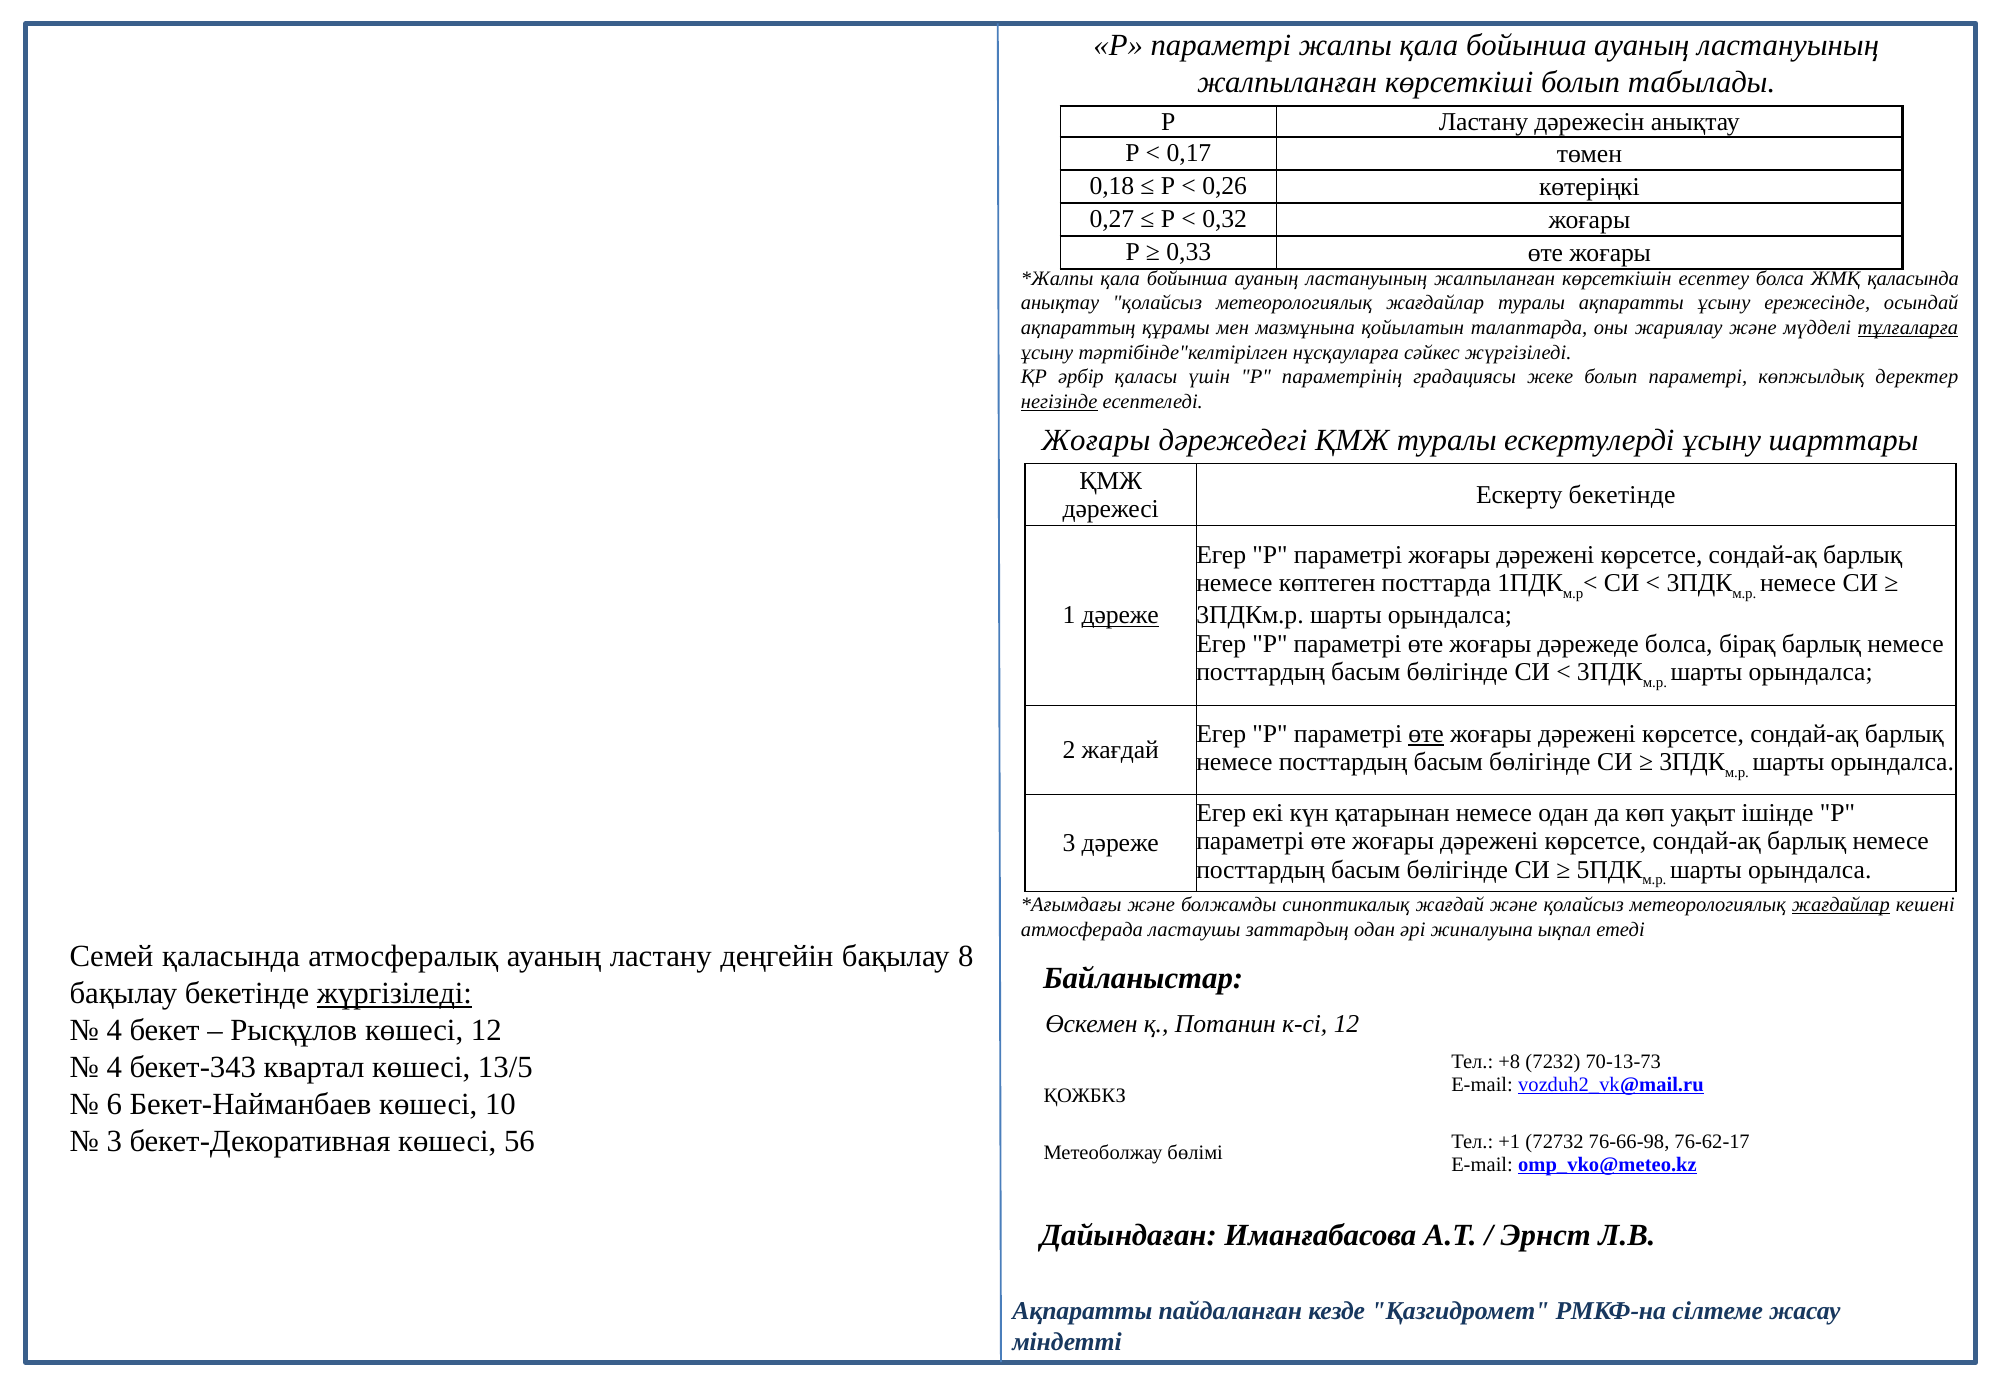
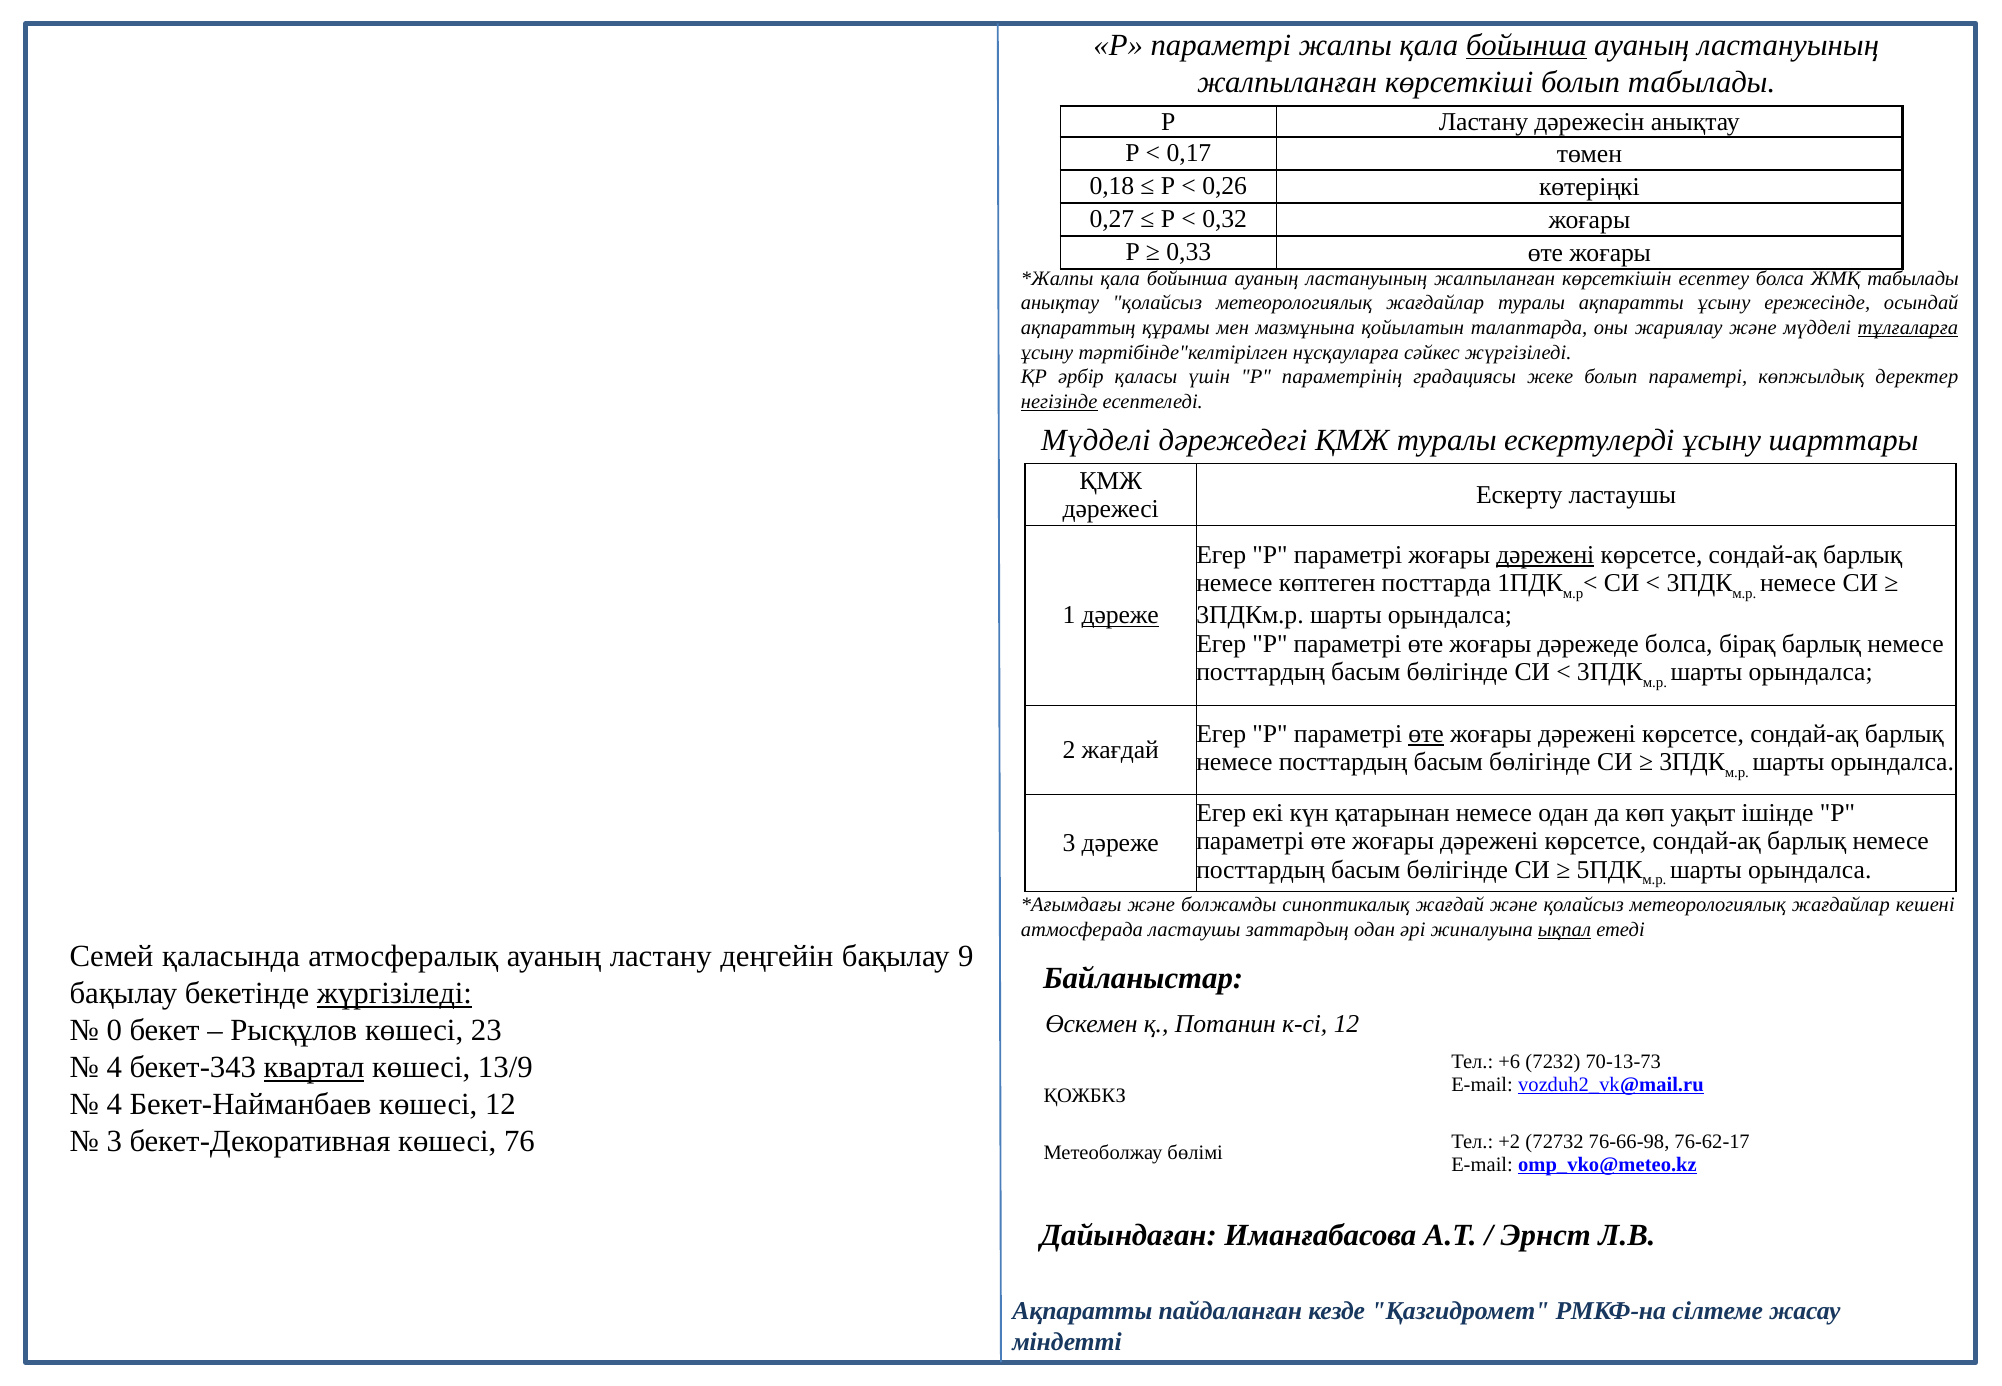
бойынша at (1526, 45) underline: none -> present
ЖМҚ қаласында: қаласында -> табылады
Жоғары at (1096, 441): Жоғары -> Мүдделі
Ескерту бекетінде: бекетінде -> ластаушы
дәрежені at (1545, 555) underline: none -> present
жағдайлар at (1841, 905) underline: present -> none
ықпал underline: none -> present
8: 8 -> 9
4 at (114, 1031): 4 -> 0
көшесі 12: 12 -> 23
+8: +8 -> +6
квартал underline: none -> present
13/5: 13/5 -> 13/9
6 at (114, 1105): 6 -> 4
көшесі 10: 10 -> 12
56: 56 -> 76
+1: +1 -> +2
